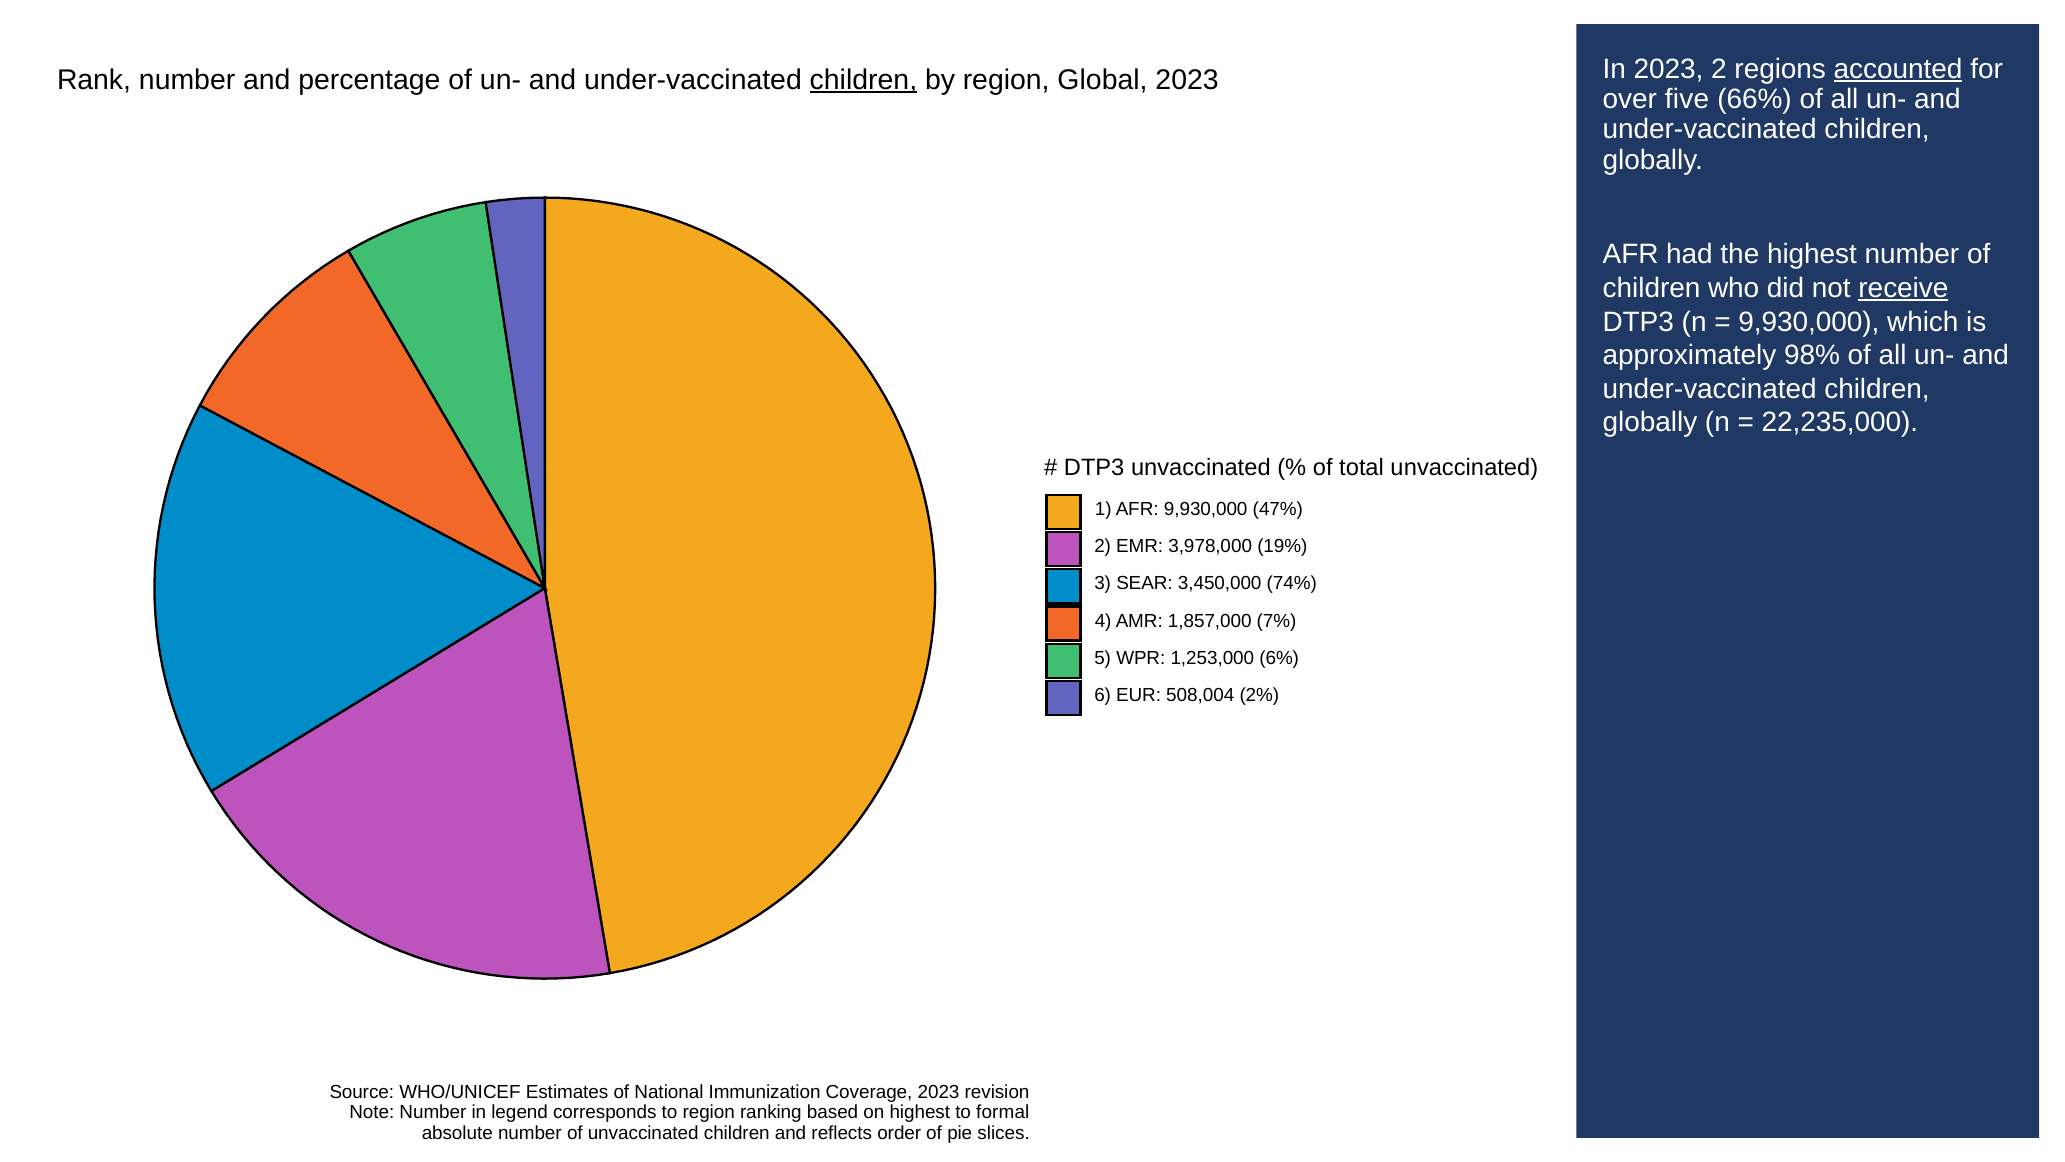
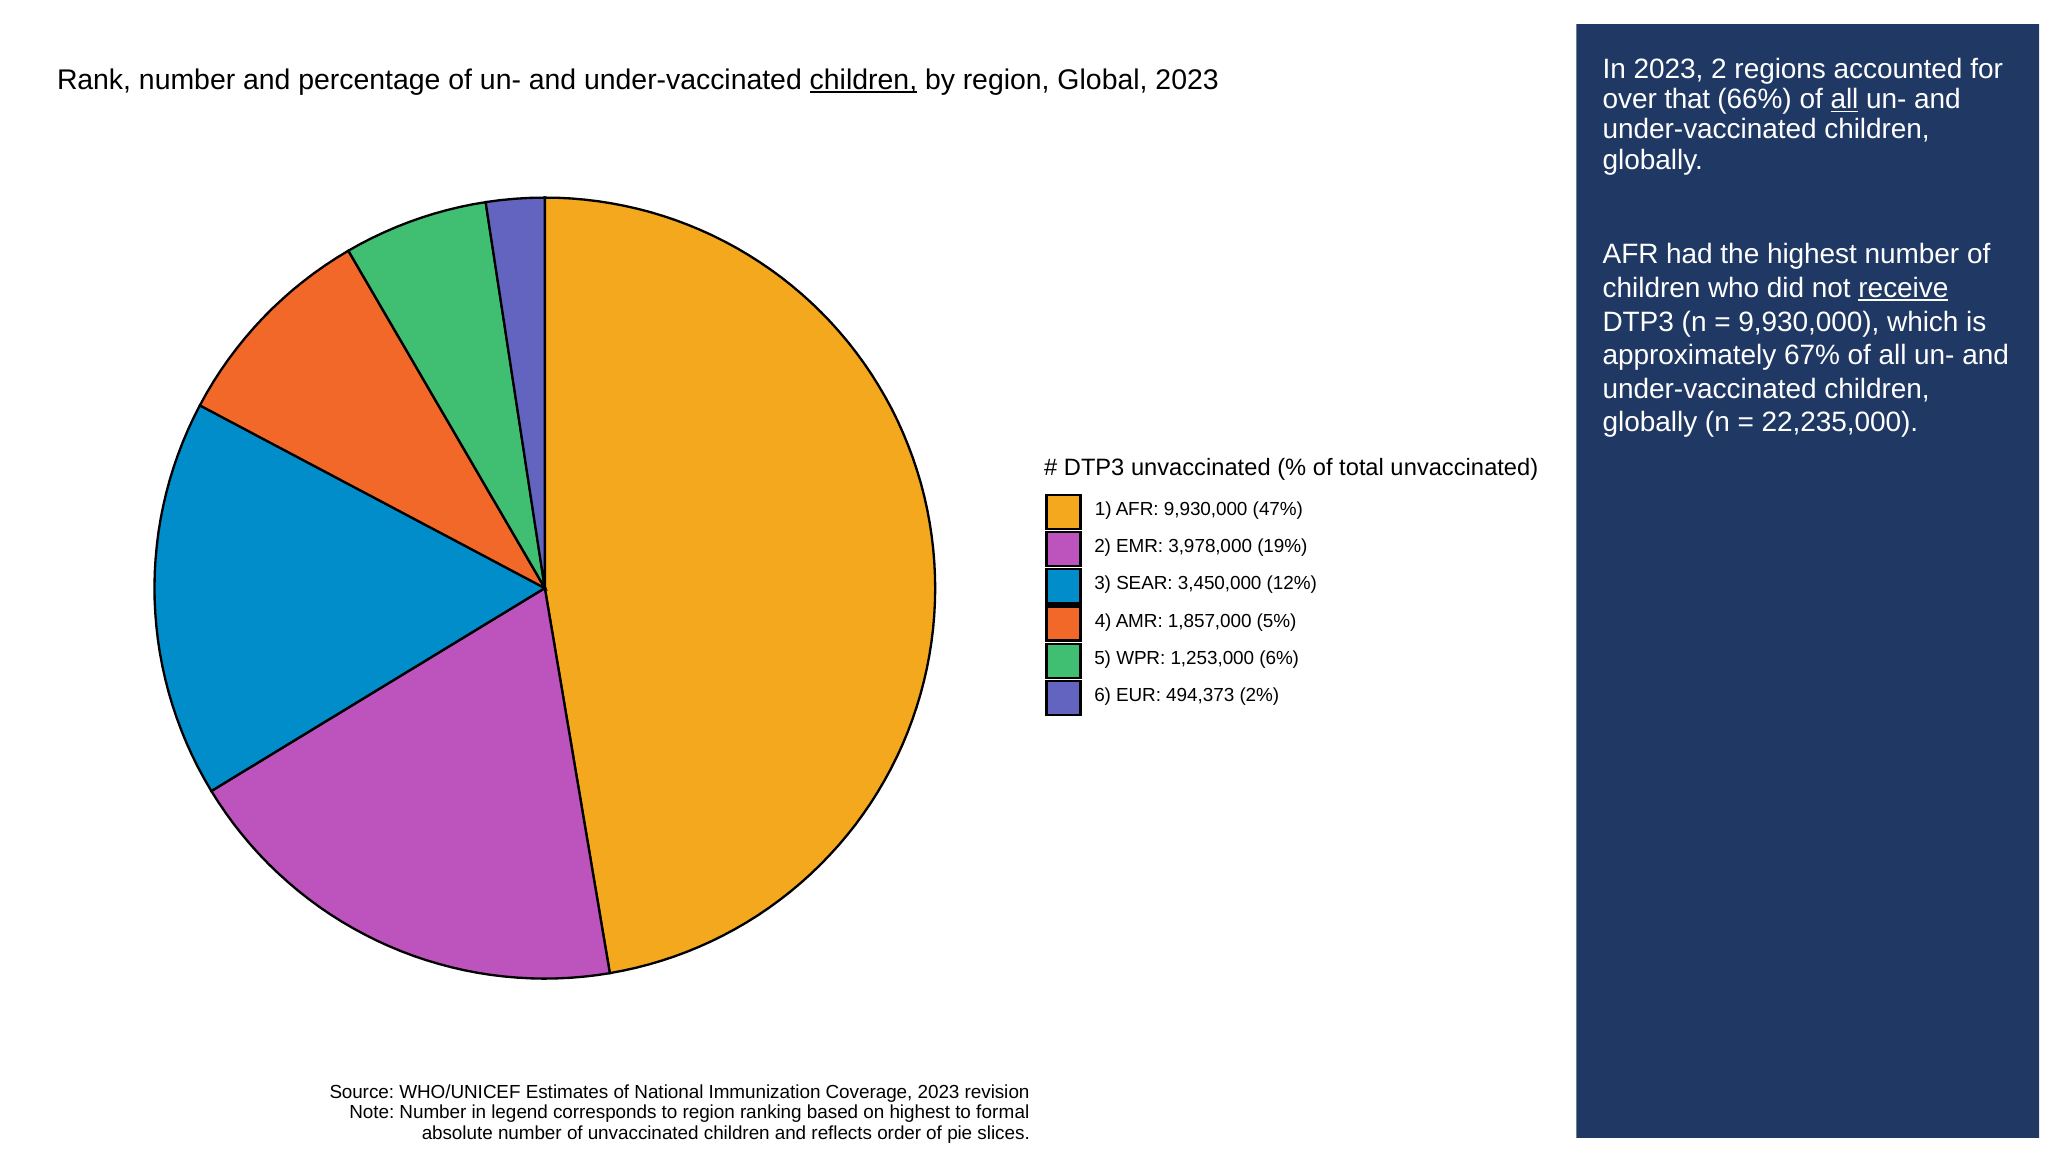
accounted underline: present -> none
five: five -> that
all at (1844, 99) underline: none -> present
98%: 98% -> 67%
74%: 74% -> 12%
7%: 7% -> 5%
508,004: 508,004 -> 494,373
